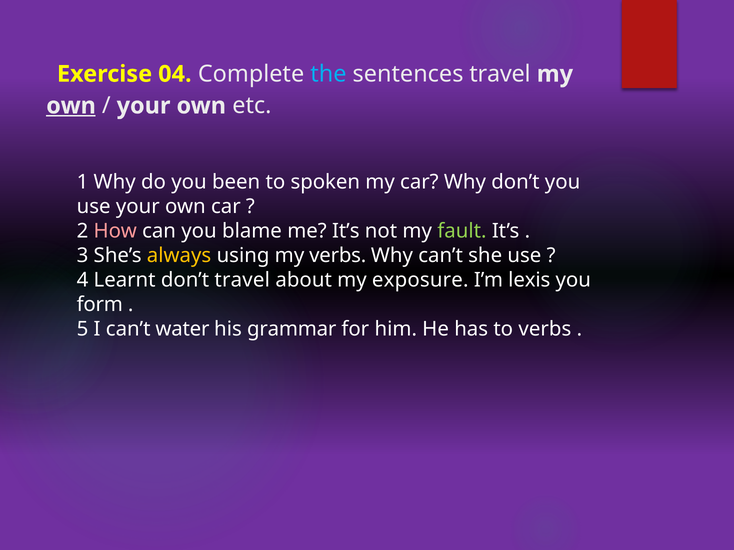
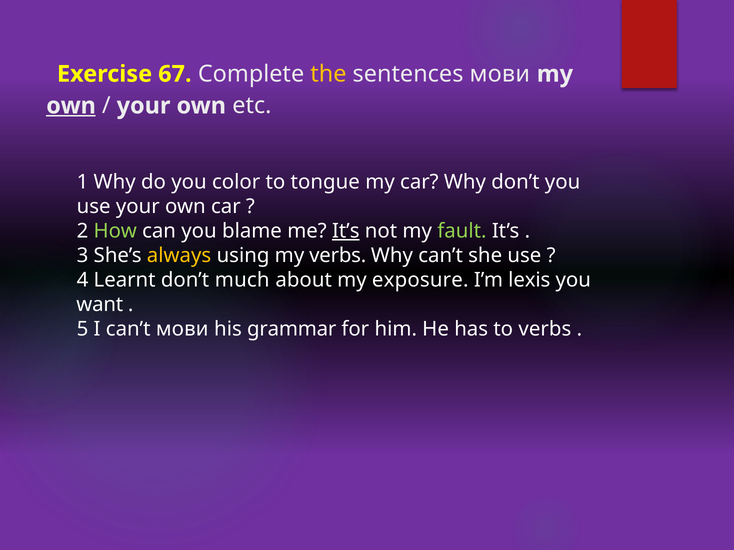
04: 04 -> 67
the colour: light blue -> yellow
sentences travel: travel -> мови
been: been -> color
spoken: spoken -> tongue
How colour: pink -> light green
It’s at (346, 231) underline: none -> present
don’t travel: travel -> much
form: form -> want
can’t water: water -> мови
